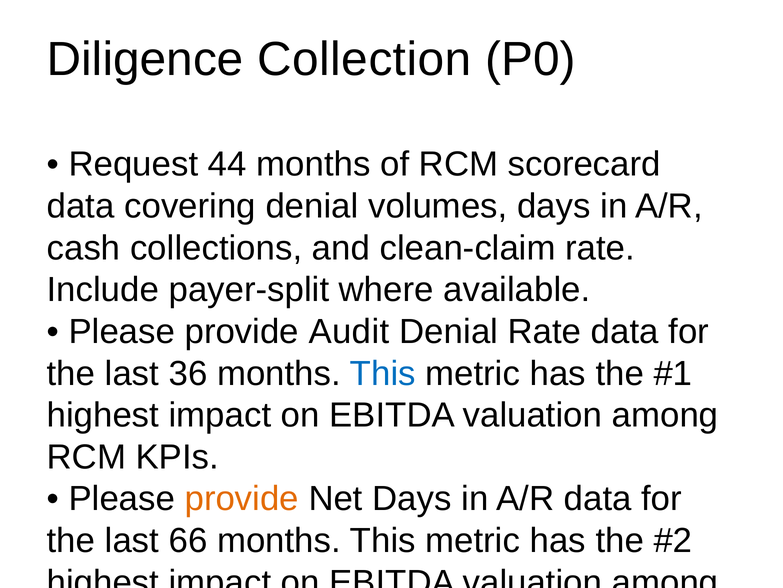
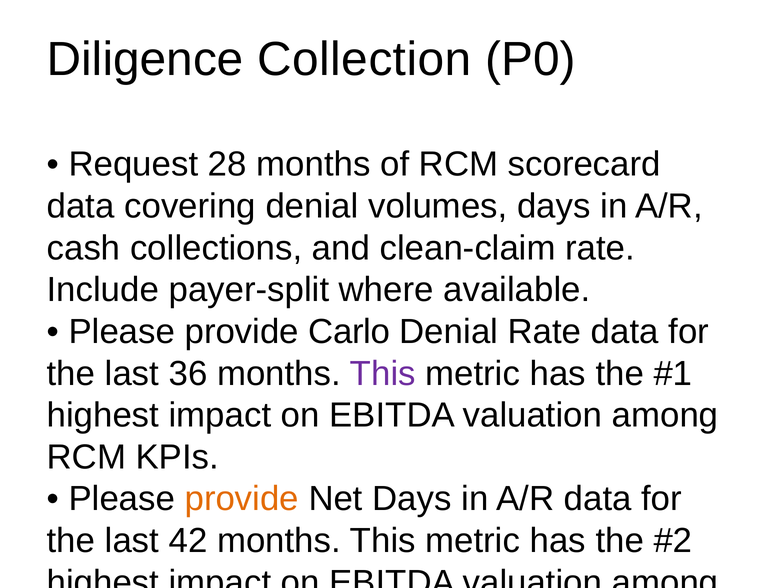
44: 44 -> 28
Audit: Audit -> Carlo
This at (383, 373) colour: blue -> purple
66: 66 -> 42
